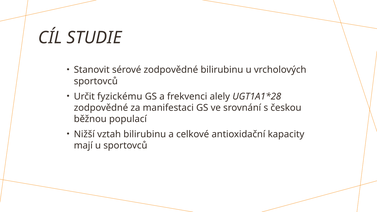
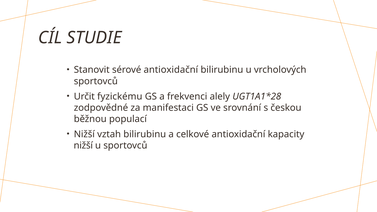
sérové zodpovědné: zodpovědné -> antioxidační
mají at (83, 146): mají -> nižší
